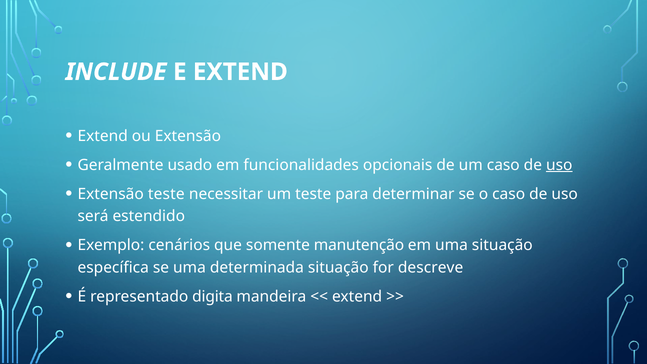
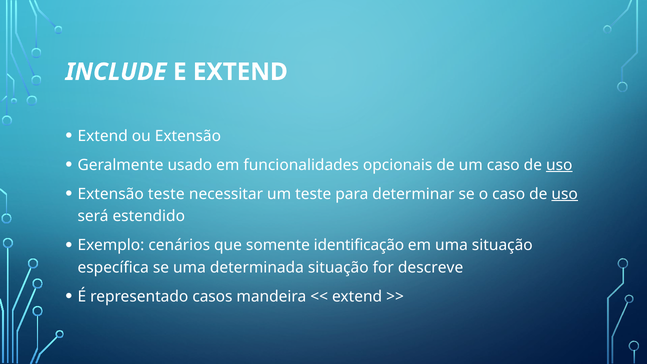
uso at (565, 194) underline: none -> present
manutenção: manutenção -> identificação
digita: digita -> casos
